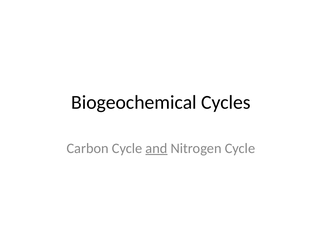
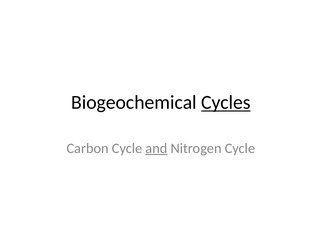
Cycles underline: none -> present
